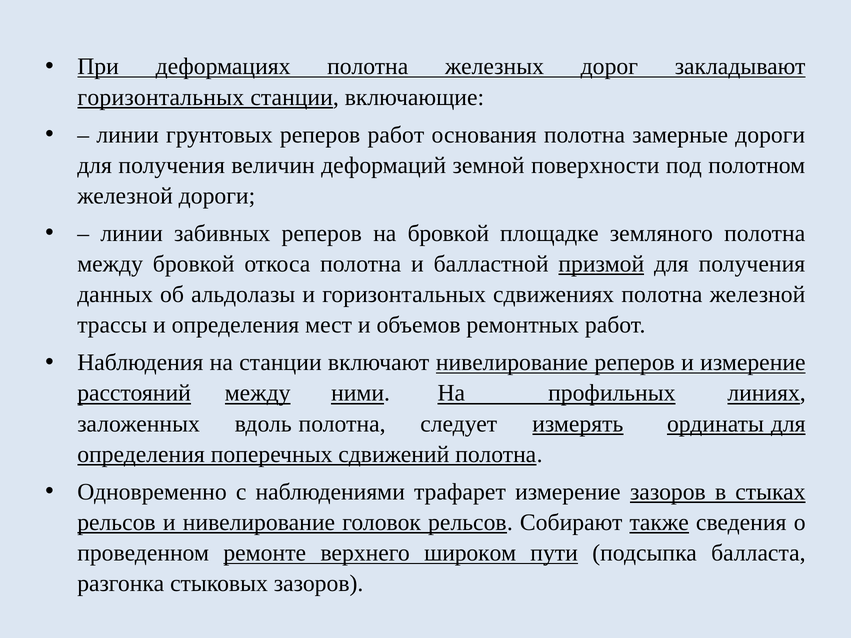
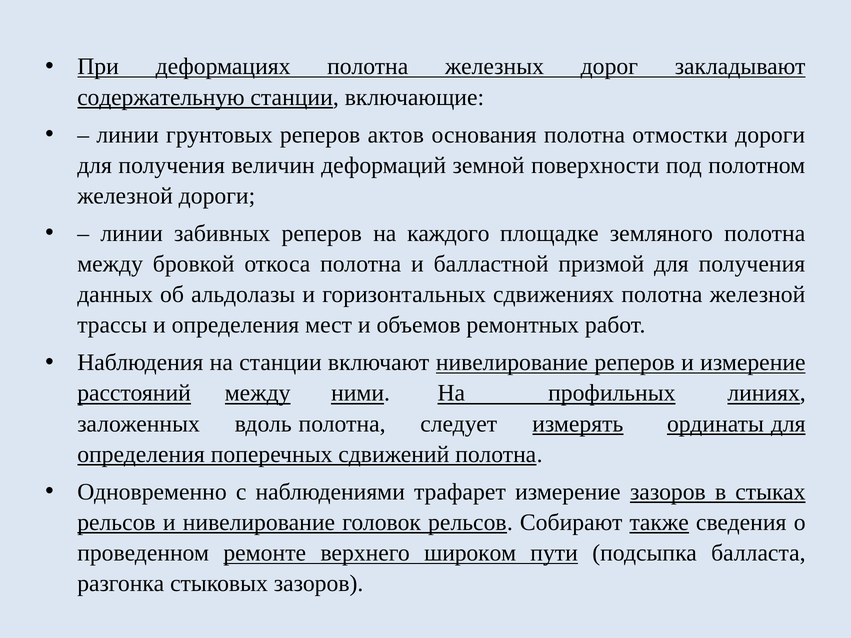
горизонтальных at (161, 97): горизонтальных -> содержательную
реперов работ: работ -> актов
замерные: замерные -> отмостки
на бровкой: бровкой -> каждого
призмой underline: present -> none
